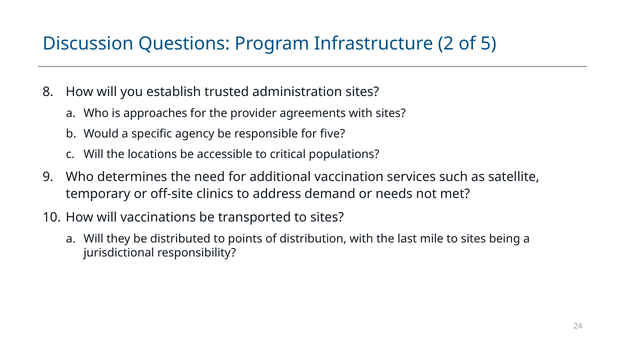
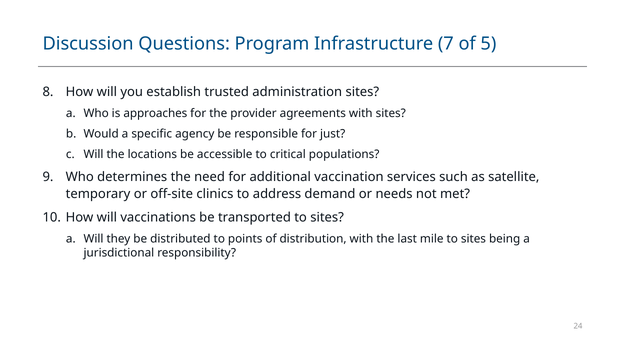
2: 2 -> 7
five: five -> just
